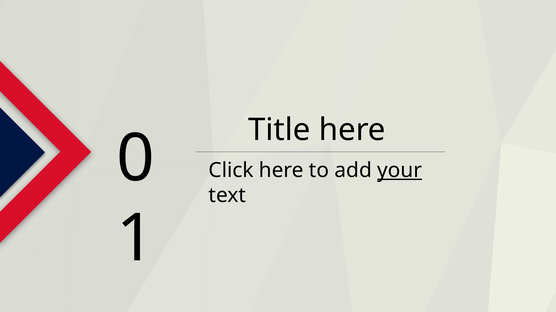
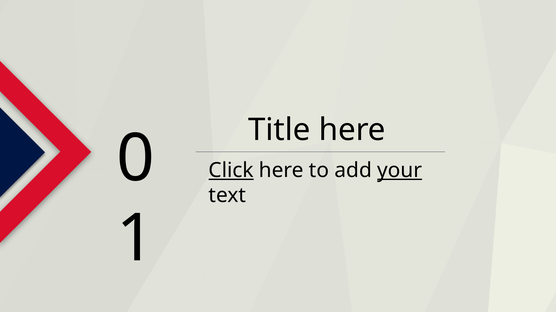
Click underline: none -> present
